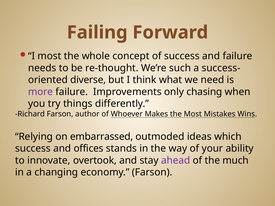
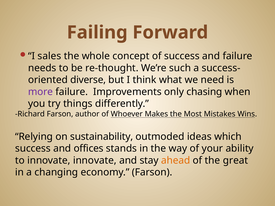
I most: most -> sales
embarrassed: embarrassed -> sustainability
innovate overtook: overtook -> innovate
ahead colour: purple -> orange
much: much -> great
